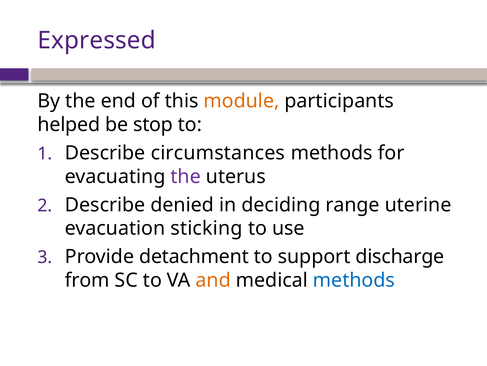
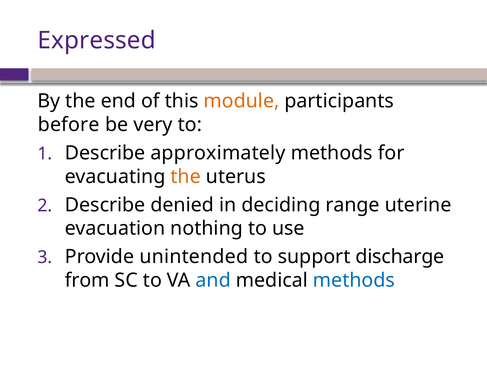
helped: helped -> before
stop: stop -> very
circumstances: circumstances -> approximately
the at (186, 176) colour: purple -> orange
sticking: sticking -> nothing
detachment: detachment -> unintended
and colour: orange -> blue
